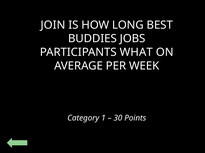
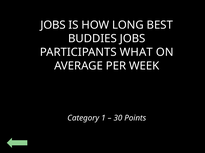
JOIN at (53, 25): JOIN -> JOBS
